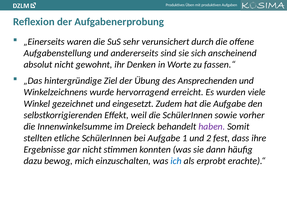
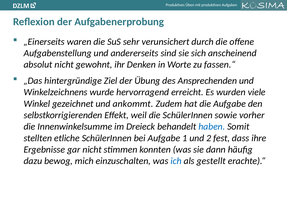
eingesetzt: eingesetzt -> ankommt
haben colour: purple -> blue
erprobt: erprobt -> gestellt
